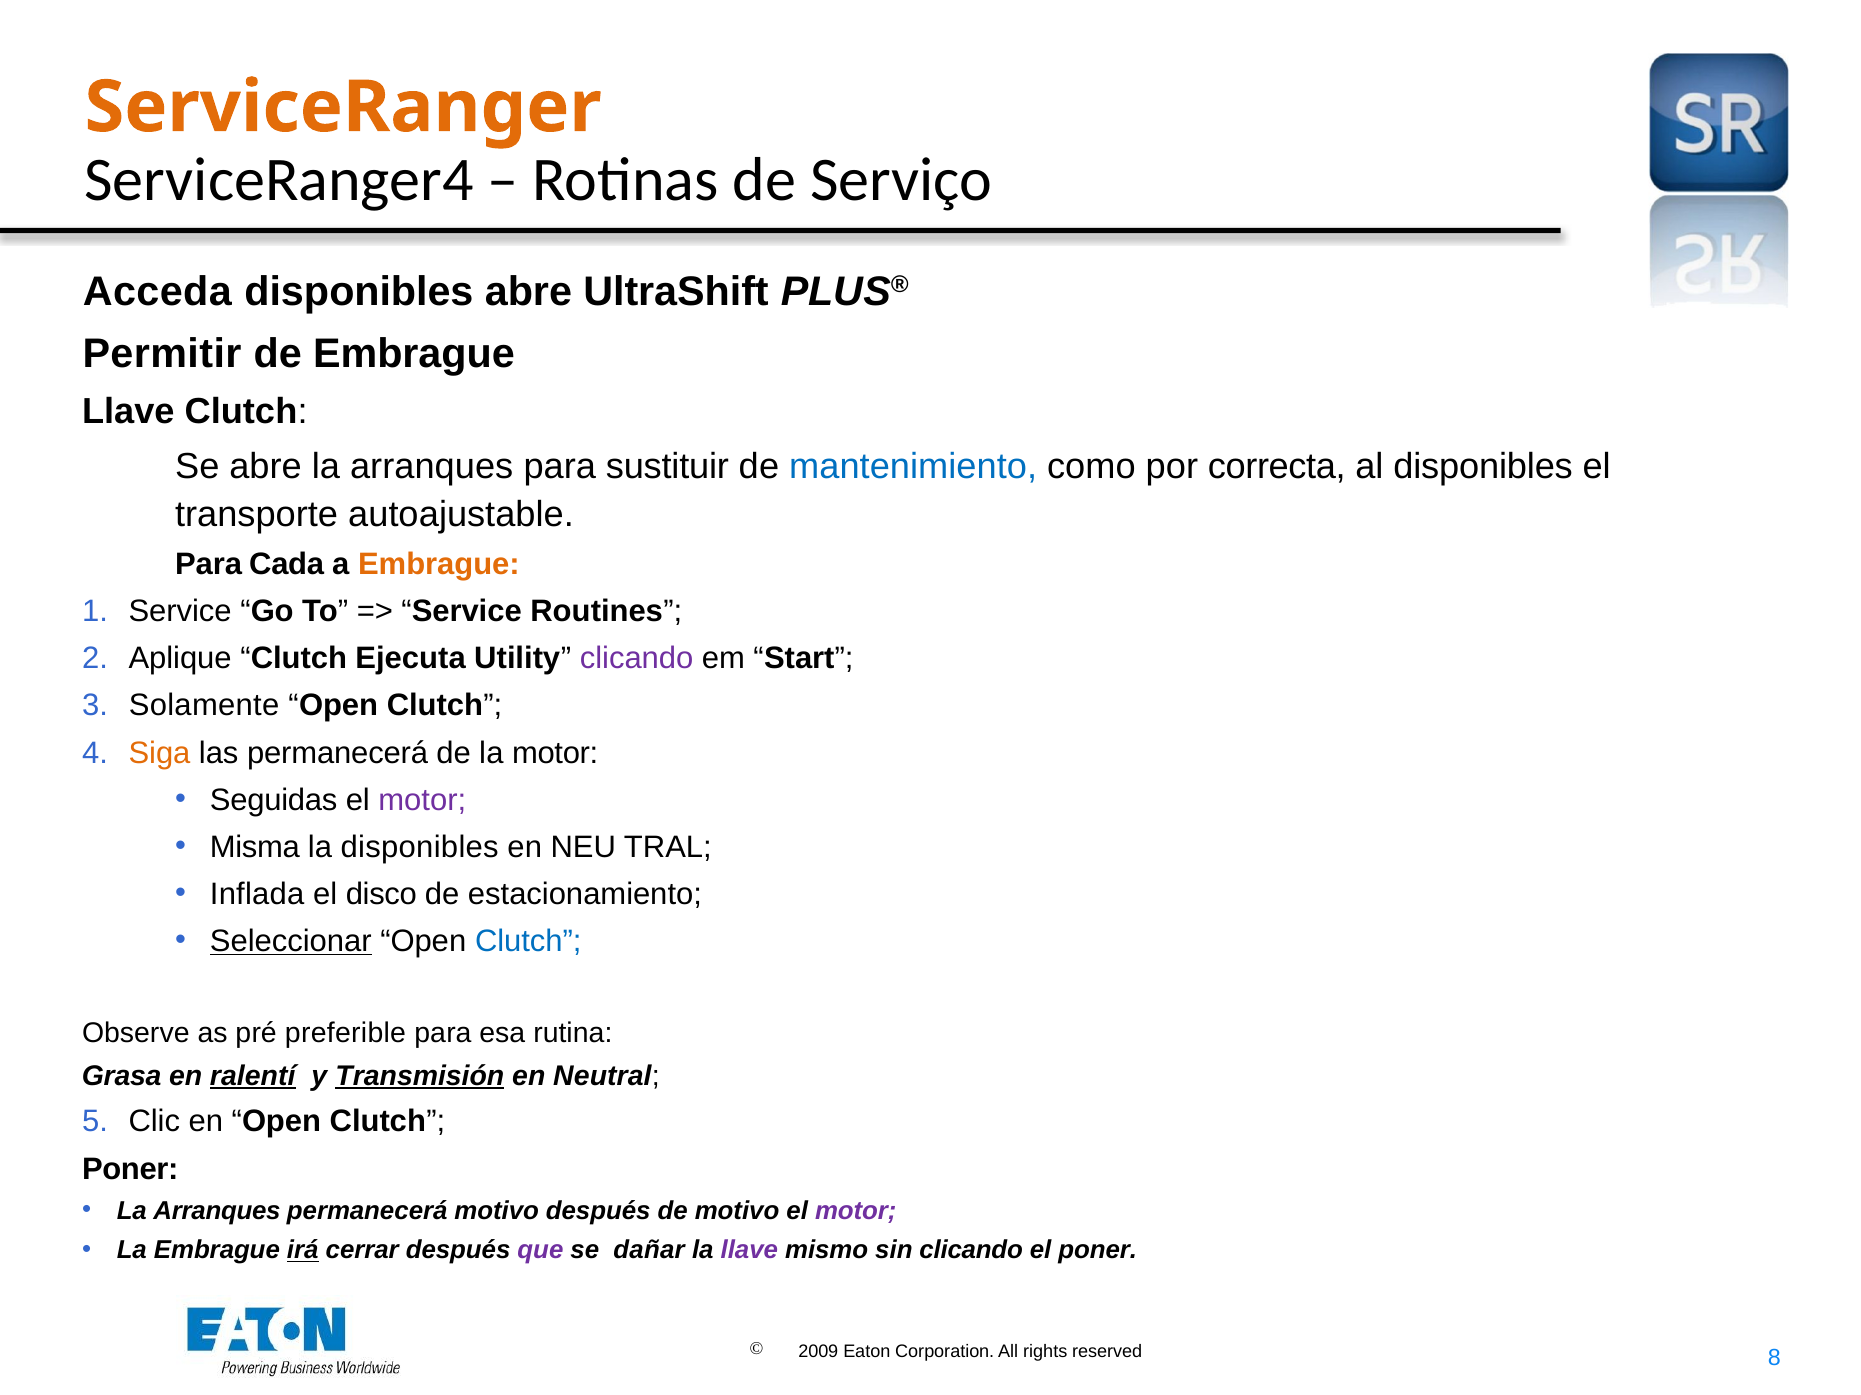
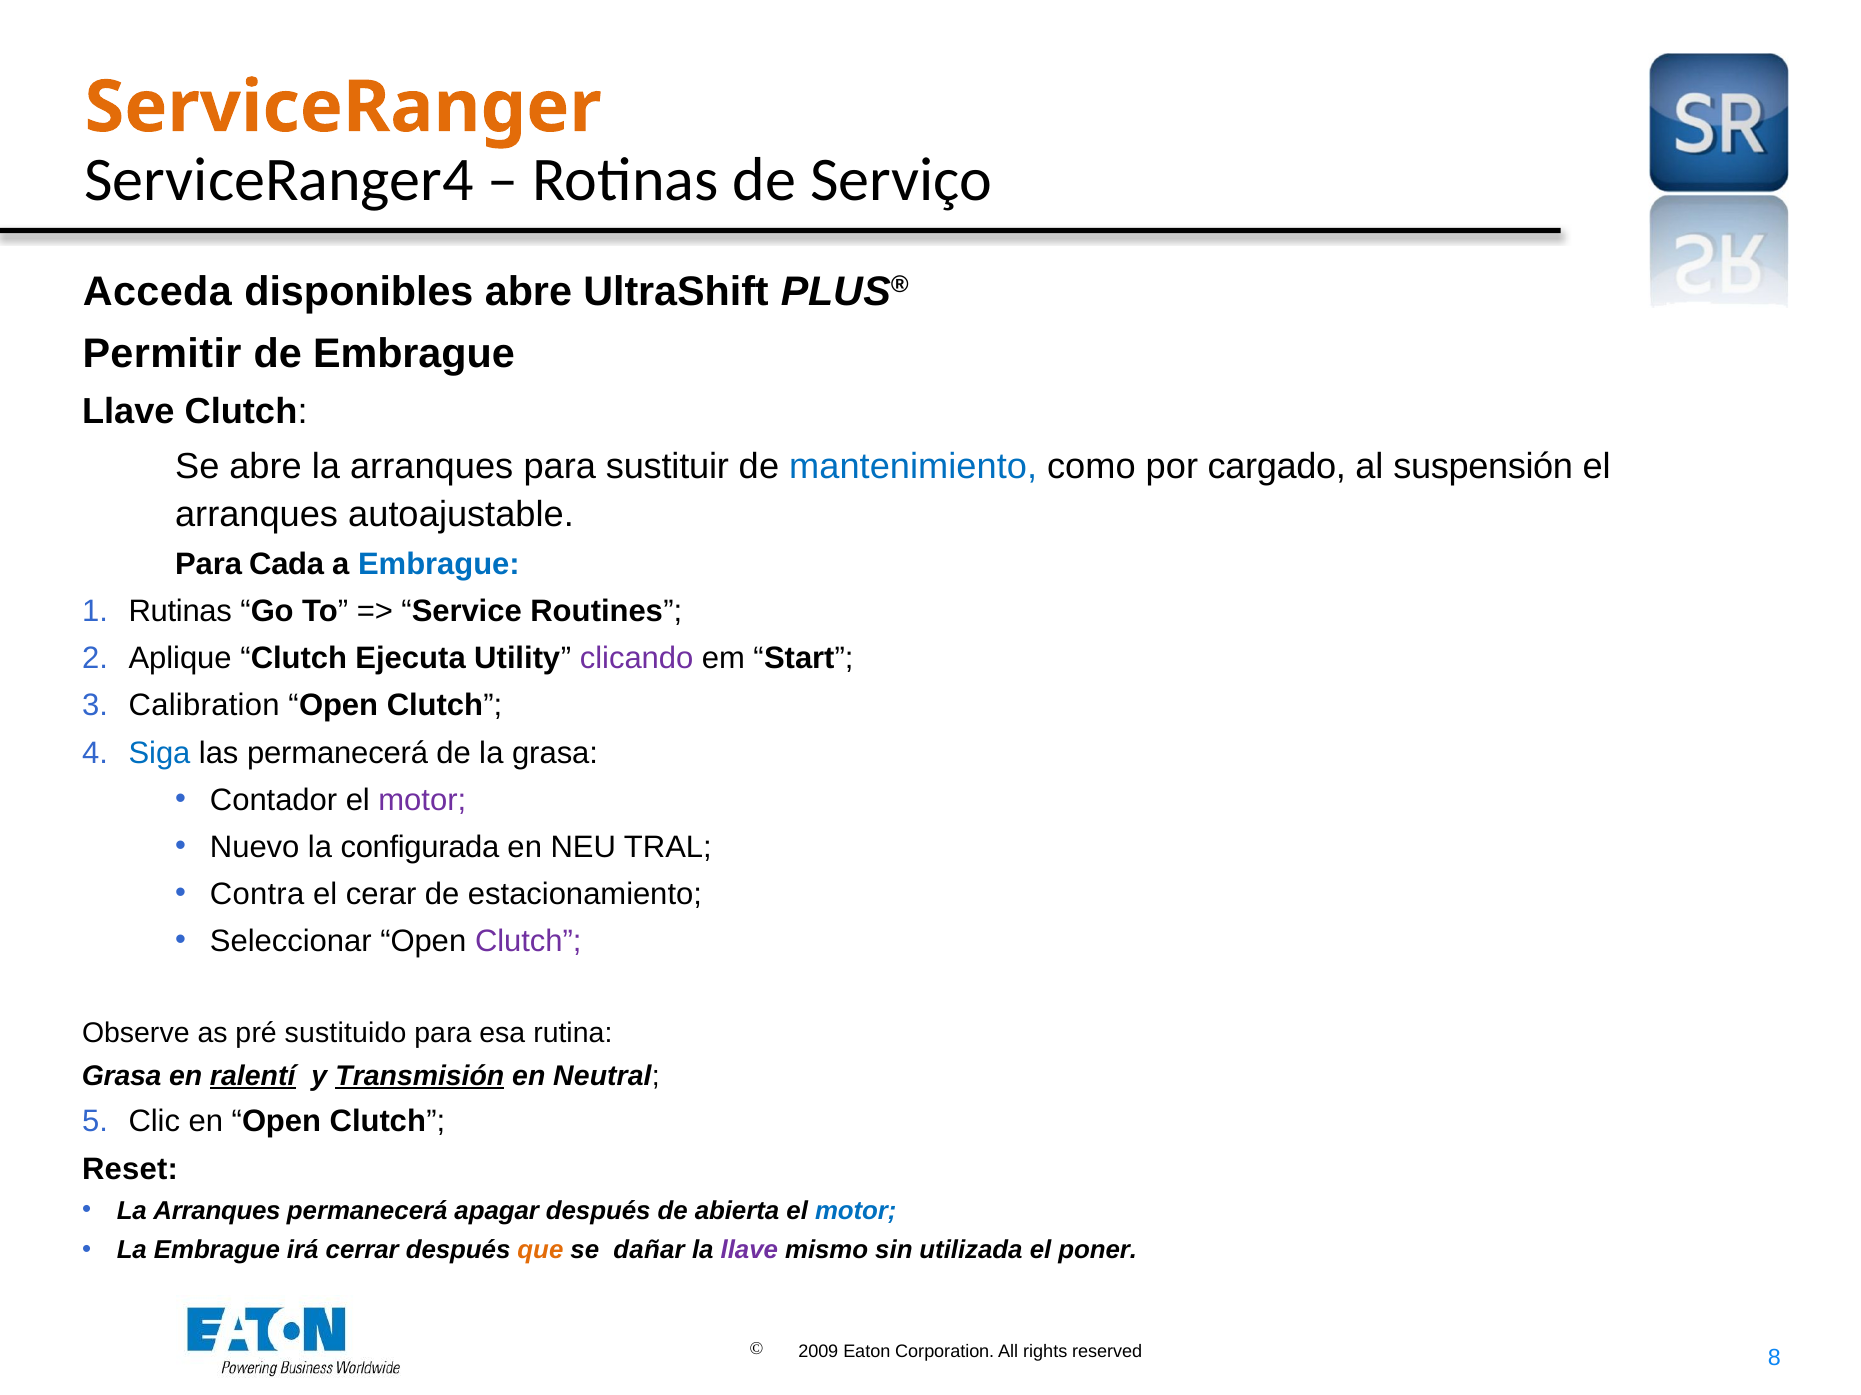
correcta: correcta -> cargado
al disponibles: disponibles -> suspensión
transporte at (257, 515): transporte -> arranques
Embrague at (439, 565) colour: orange -> blue
Service at (180, 612): Service -> Rutinas
Solamente: Solamente -> Calibration
Siga colour: orange -> blue
la motor: motor -> grasa
Seguidas: Seguidas -> Contador
Misma: Misma -> Nuevo
la disponibles: disponibles -> configurada
Inflada: Inflada -> Contra
disco: disco -> cerar
Seleccionar underline: present -> none
Clutch at (528, 942) colour: blue -> purple
preferible: preferible -> sustituido
Poner at (130, 1169): Poner -> Reset
permanecerá motivo: motivo -> apagar
de motivo: motivo -> abierta
motor at (856, 1212) colour: purple -> blue
irá underline: present -> none
que colour: purple -> orange
sin clicando: clicando -> utilizada
